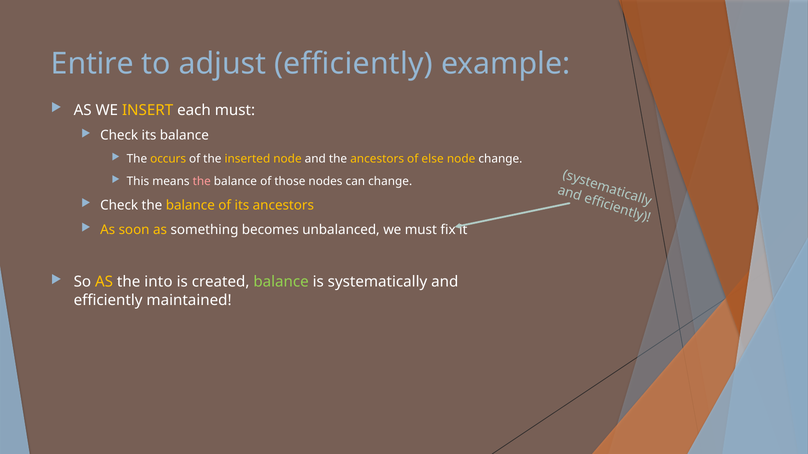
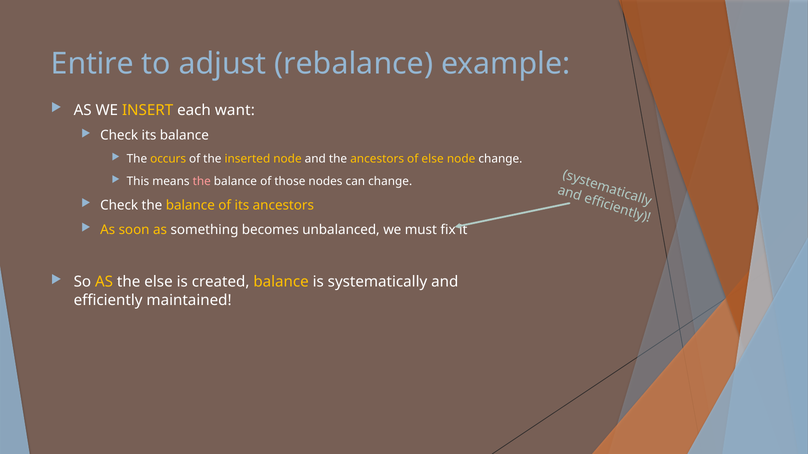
adjust efficiently: efficiently -> rebalance
each must: must -> want
the into: into -> else
balance at (281, 282) colour: light green -> yellow
